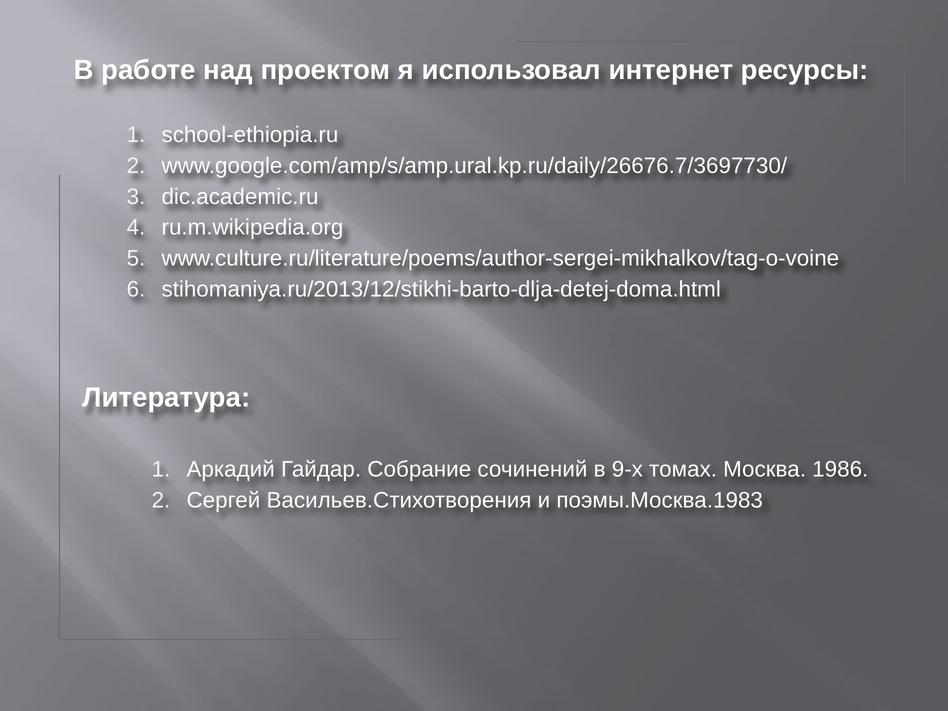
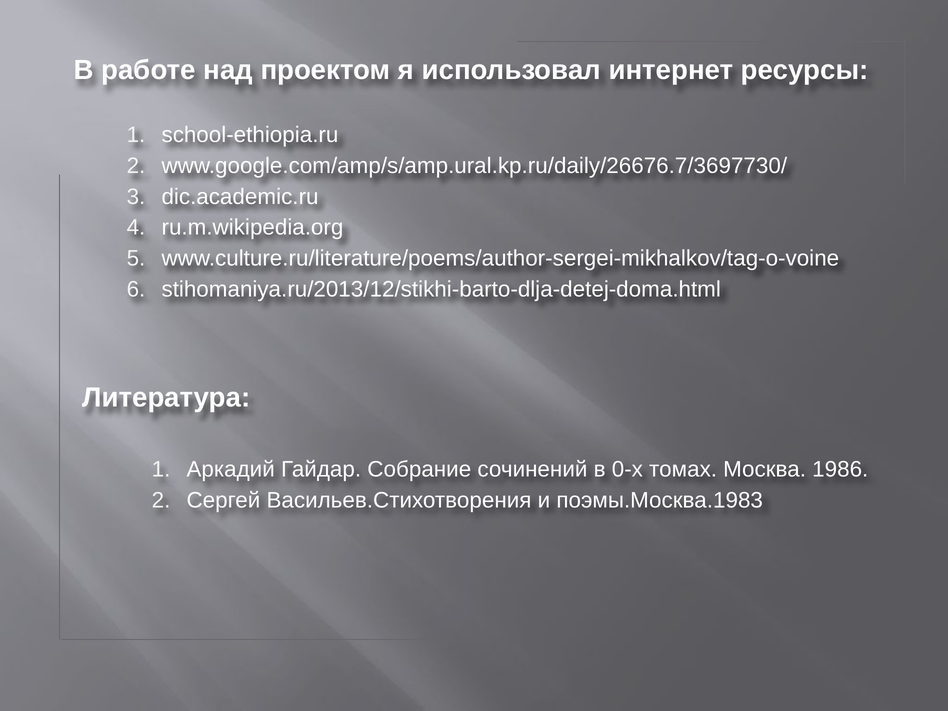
9-х: 9-х -> 0-х
